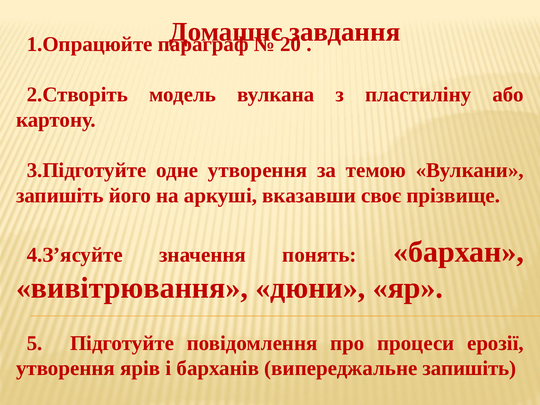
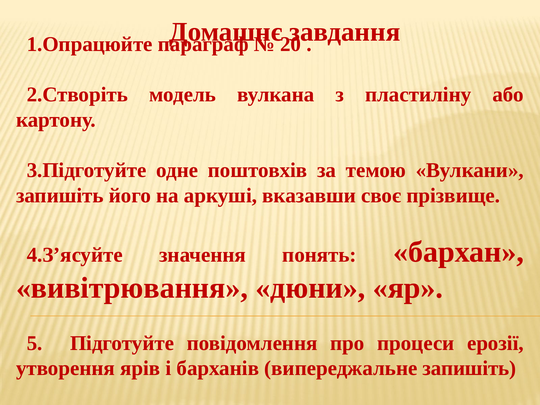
одне утворення: утворення -> поштовхів
